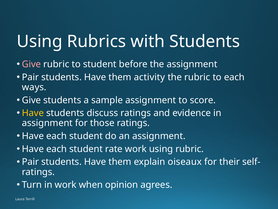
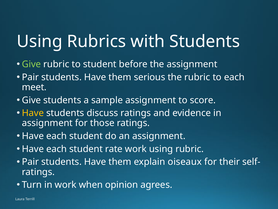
Give at (31, 64) colour: pink -> light green
activity: activity -> serious
ways: ways -> meet
